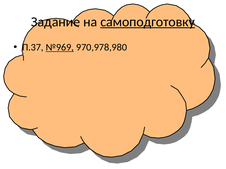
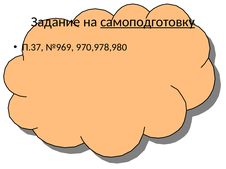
№969 underline: present -> none
